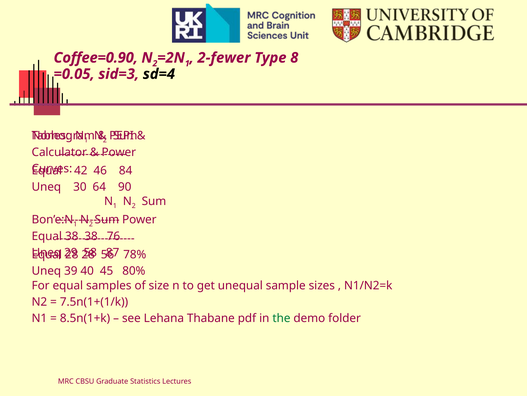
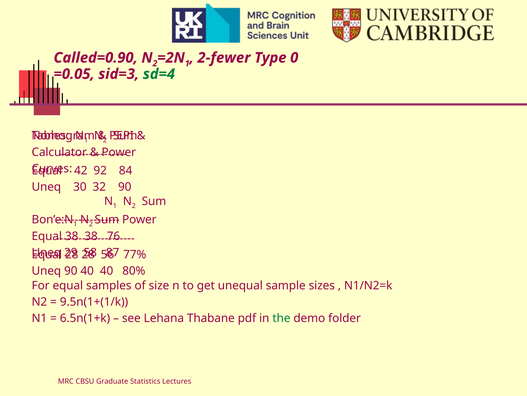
Coffee=0.90: Coffee=0.90 -> Called=0.90
8: 8 -> 0
sd=4 colour: black -> green
46: 46 -> 92
64: 64 -> 32
78%: 78% -> 77%
Uneq 39: 39 -> 90
40 45: 45 -> 40
7.5n(1+(1/k: 7.5n(1+(1/k -> 9.5n(1+(1/k
8.5n(1+k: 8.5n(1+k -> 6.5n(1+k
